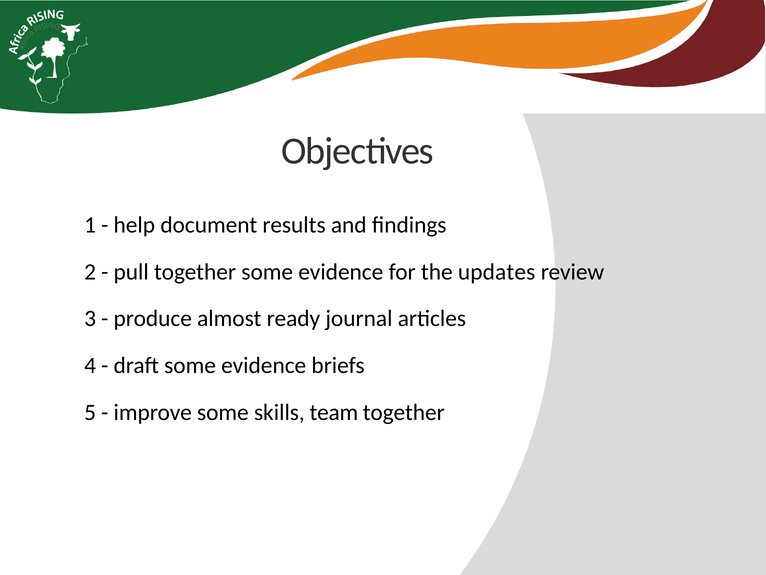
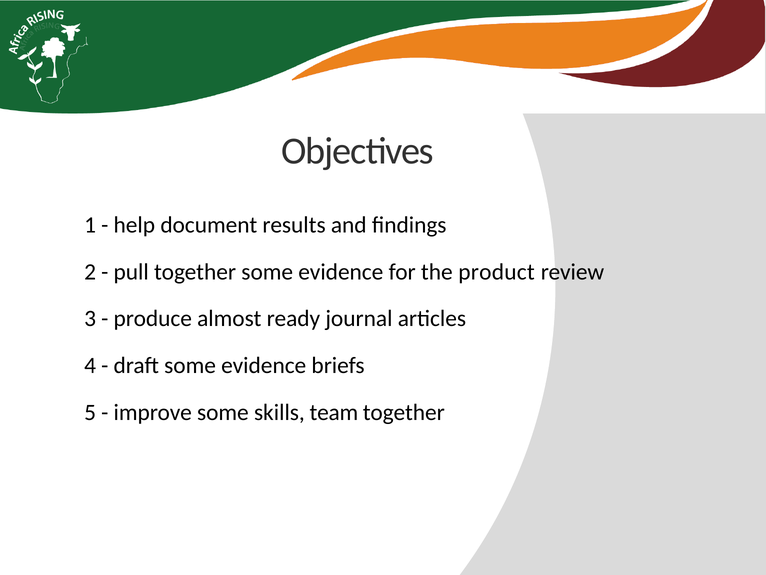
updates: updates -> product
